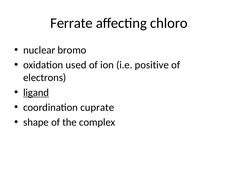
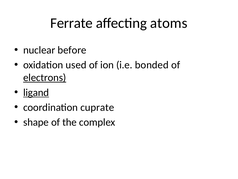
chloro: chloro -> atoms
bromo: bromo -> before
positive: positive -> bonded
electrons underline: none -> present
